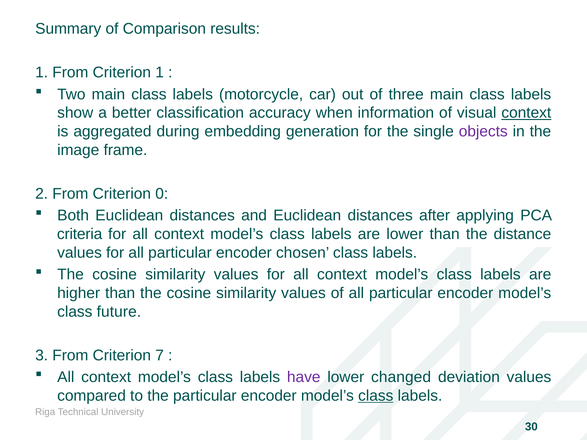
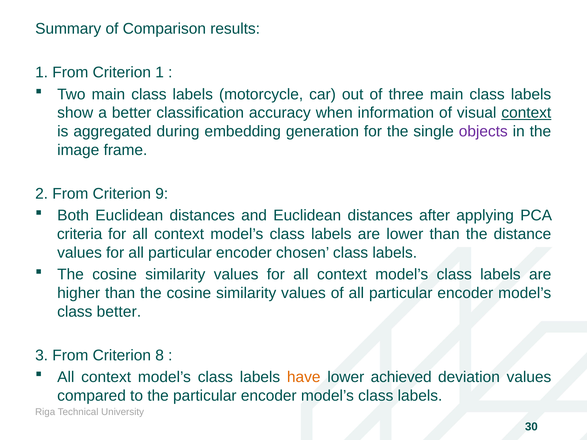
0: 0 -> 9
class future: future -> better
7: 7 -> 8
have colour: purple -> orange
changed: changed -> achieved
class at (376, 396) underline: present -> none
